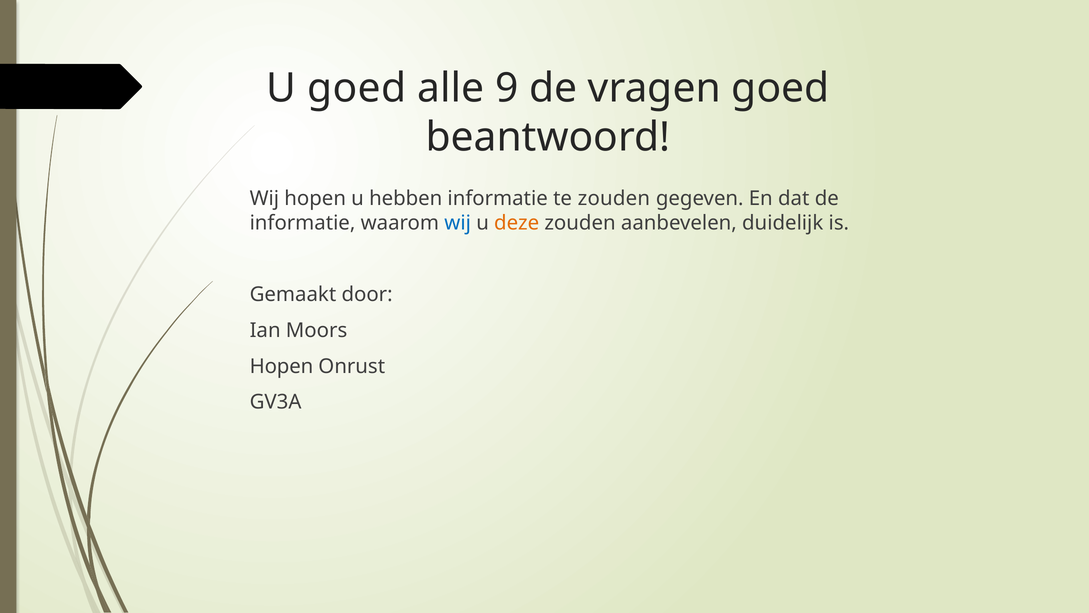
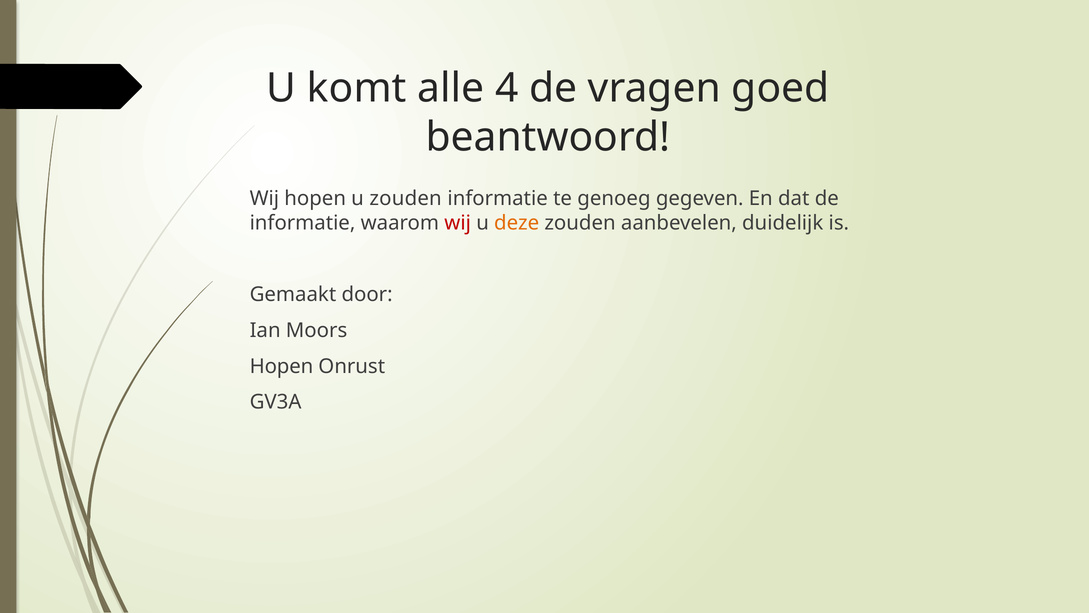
U goed: goed -> komt
9: 9 -> 4
u hebben: hebben -> zouden
te zouden: zouden -> genoeg
wij at (458, 223) colour: blue -> red
